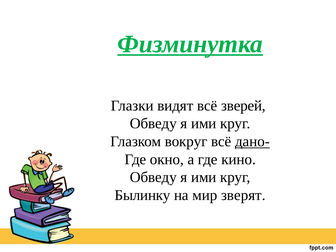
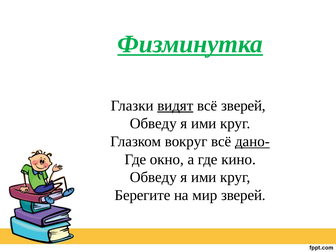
видят underline: none -> present
Былинку: Былинку -> Берегите
мир зверят: зверят -> зверей
